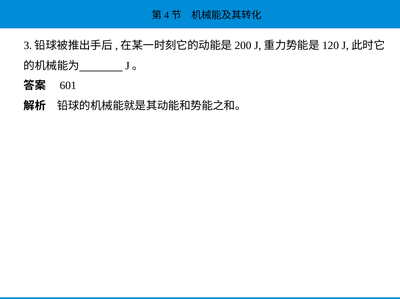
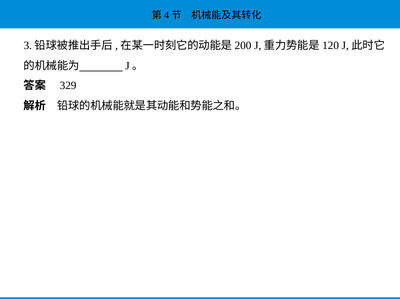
601: 601 -> 329
